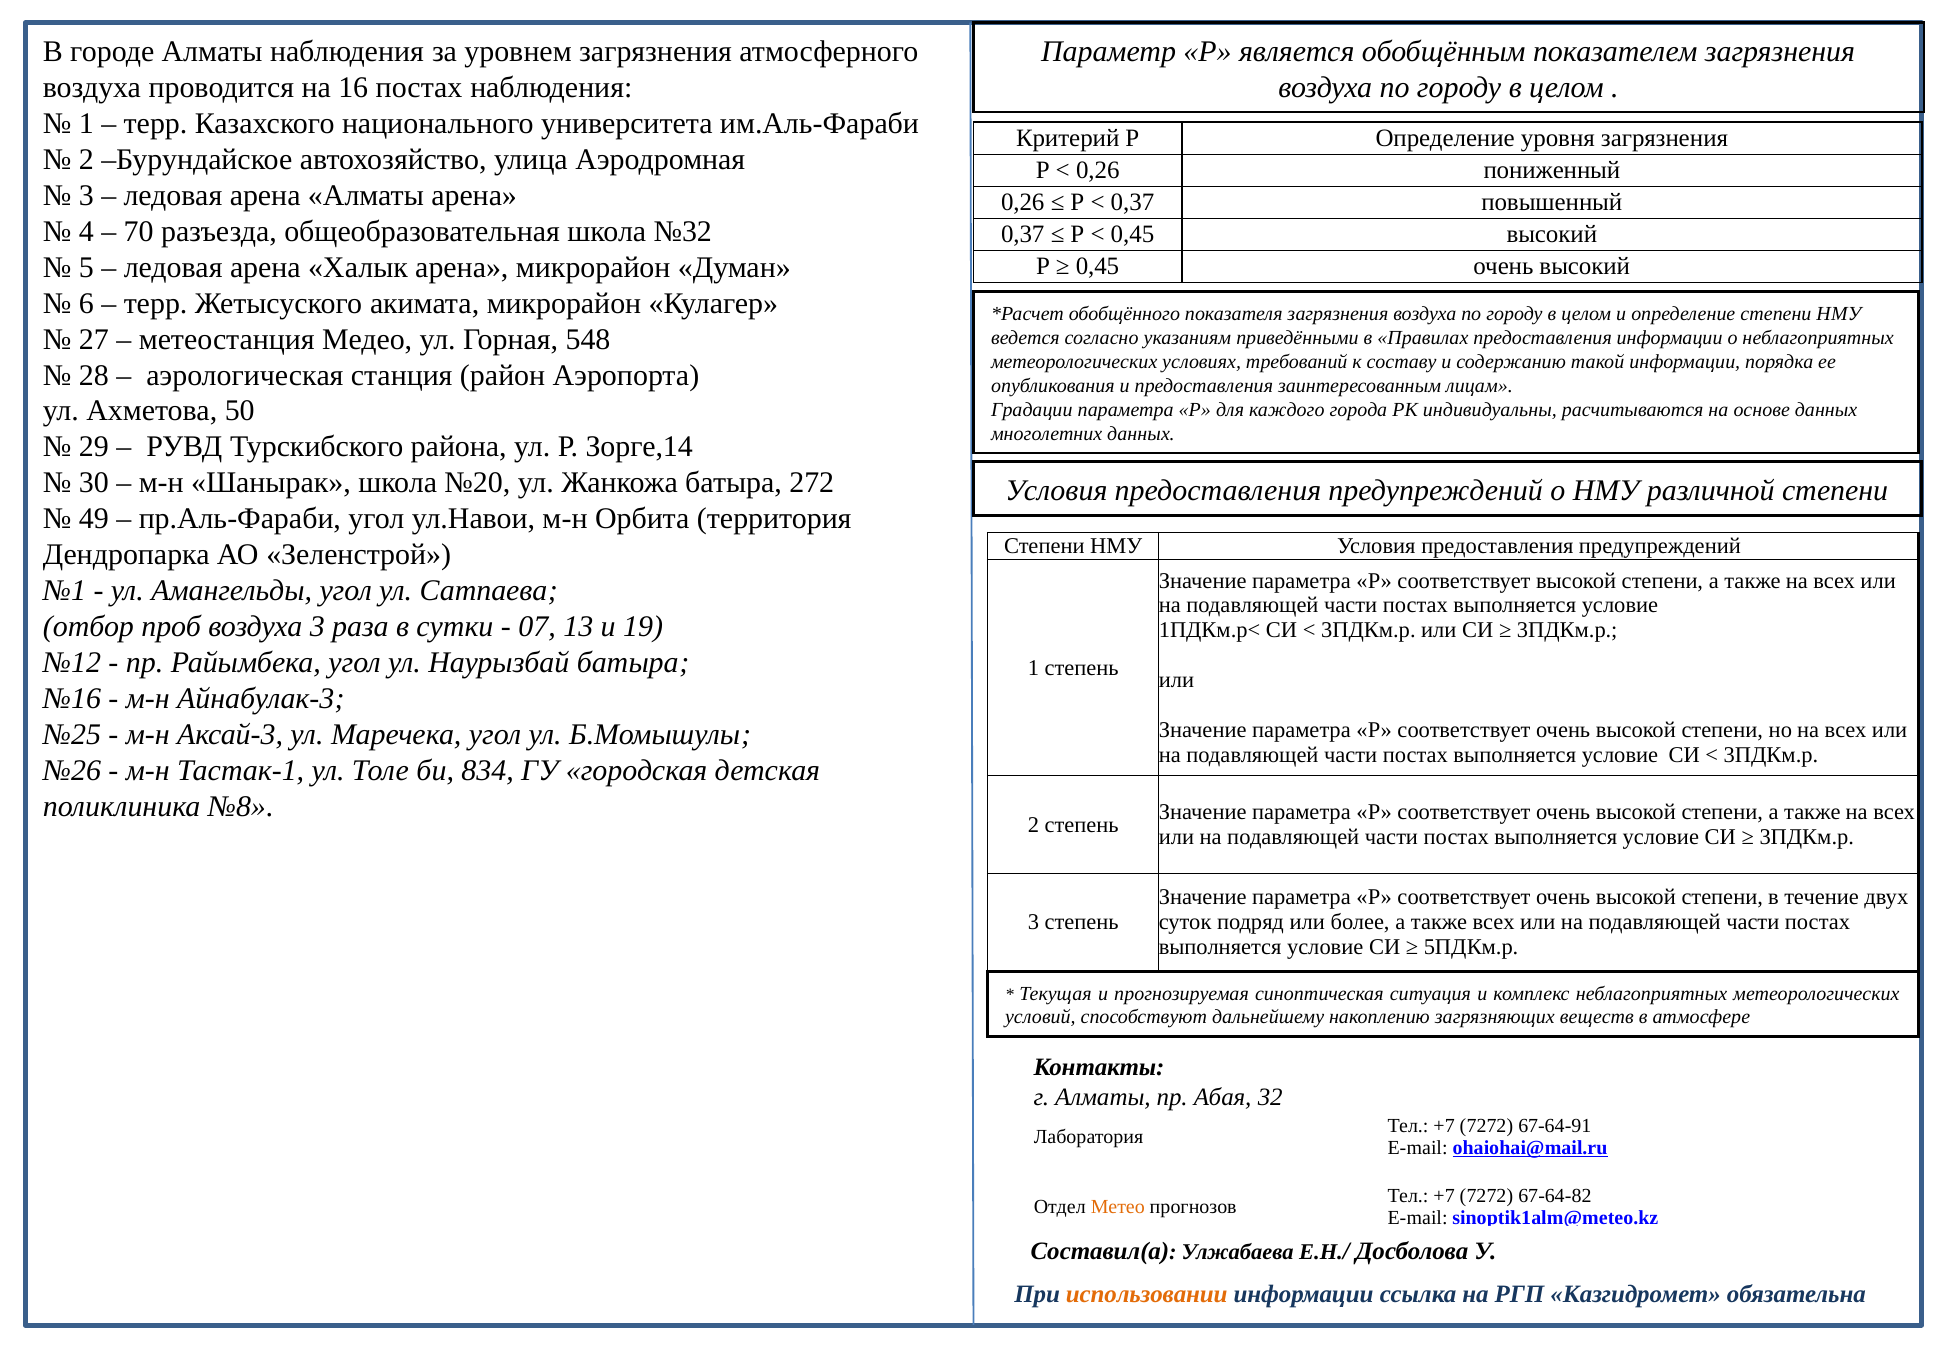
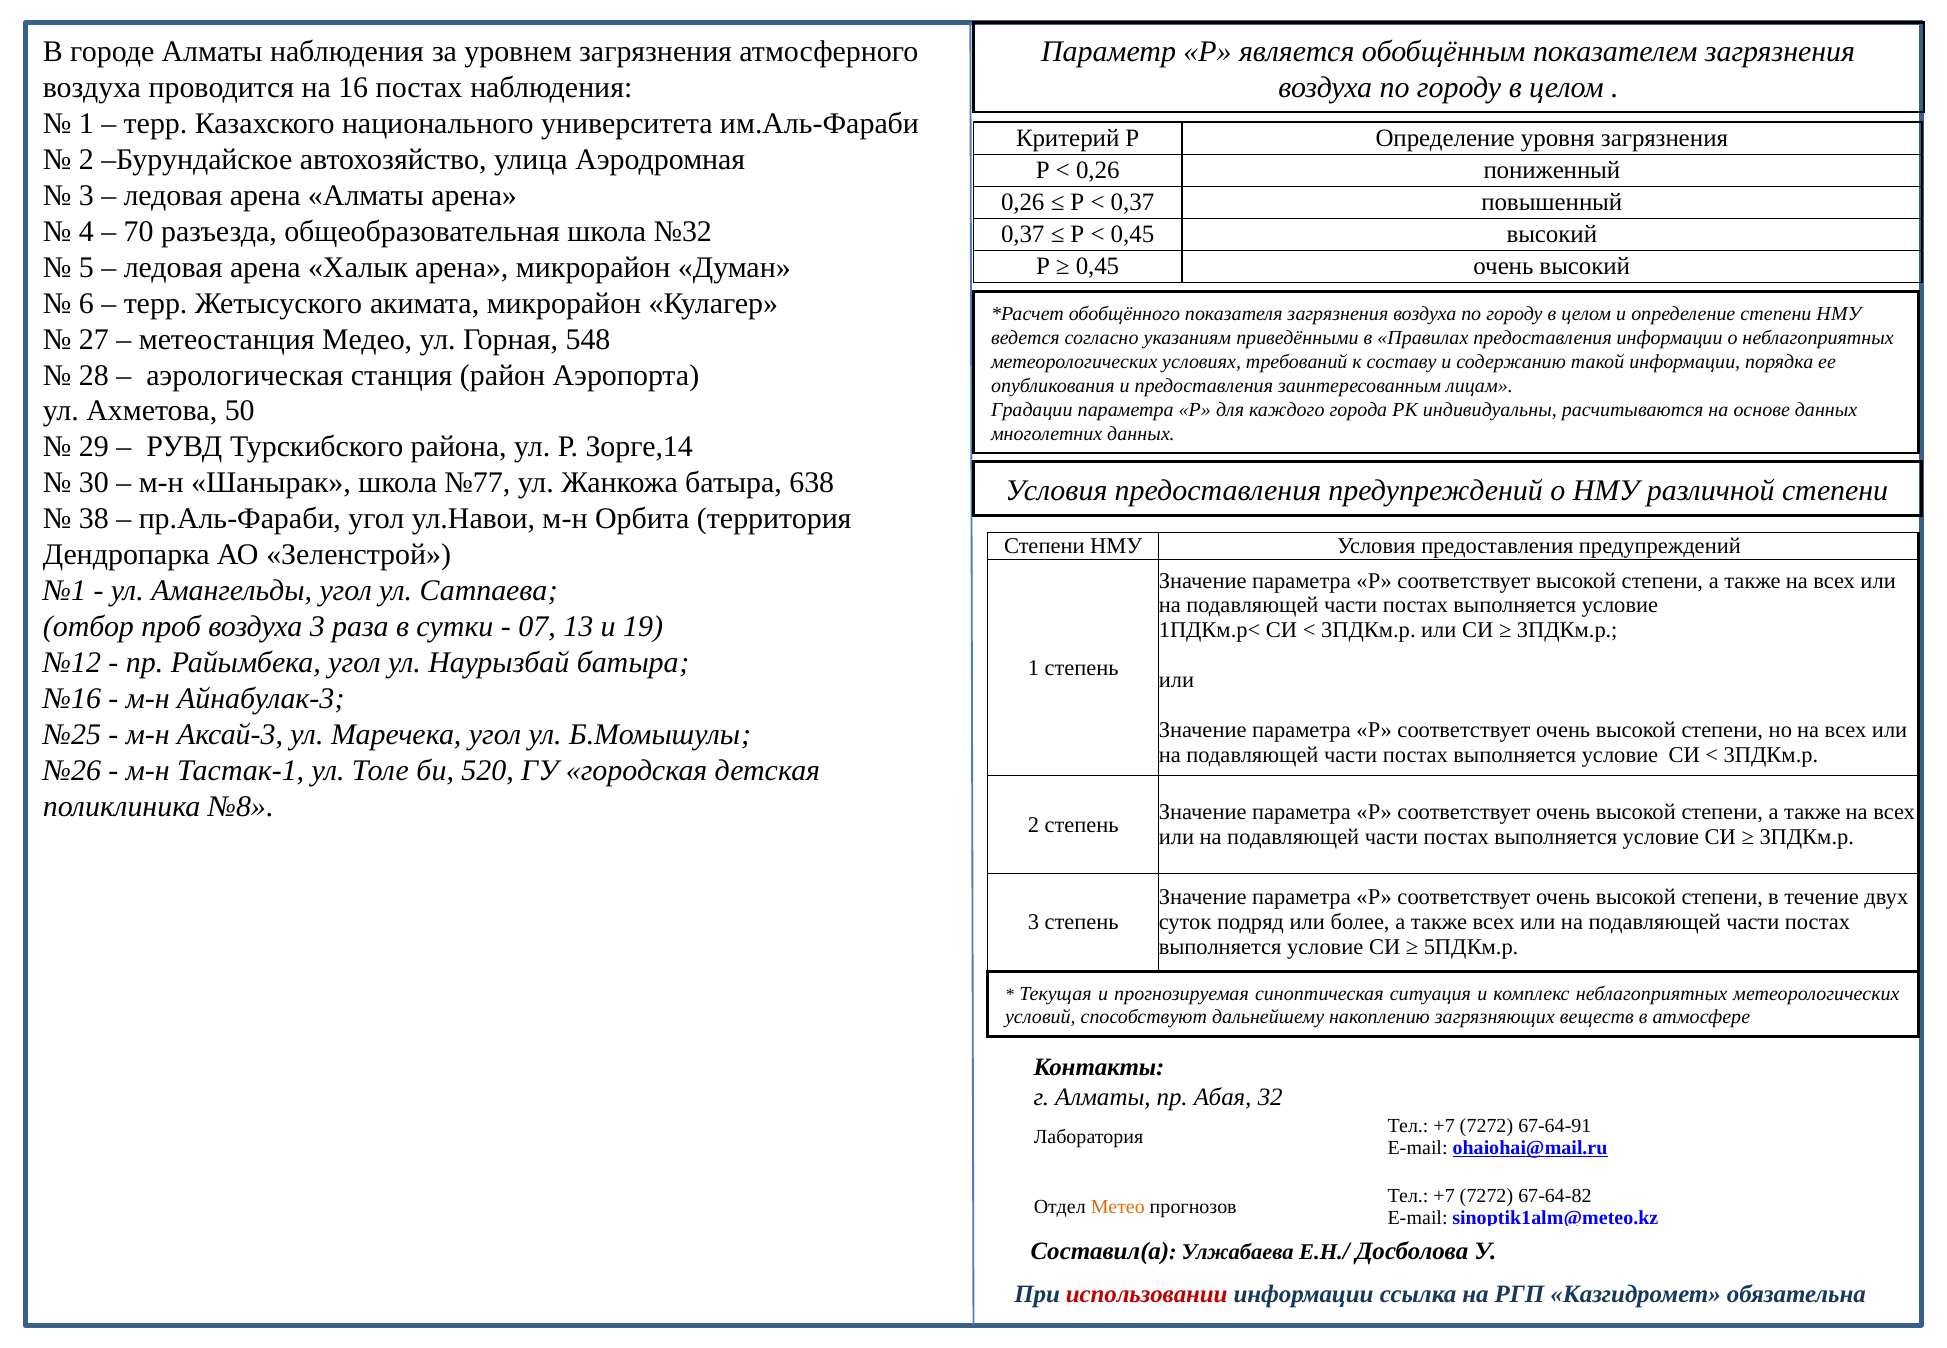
№20: №20 -> №77
272: 272 -> 638
49: 49 -> 38
834: 834 -> 520
использовании colour: orange -> red
